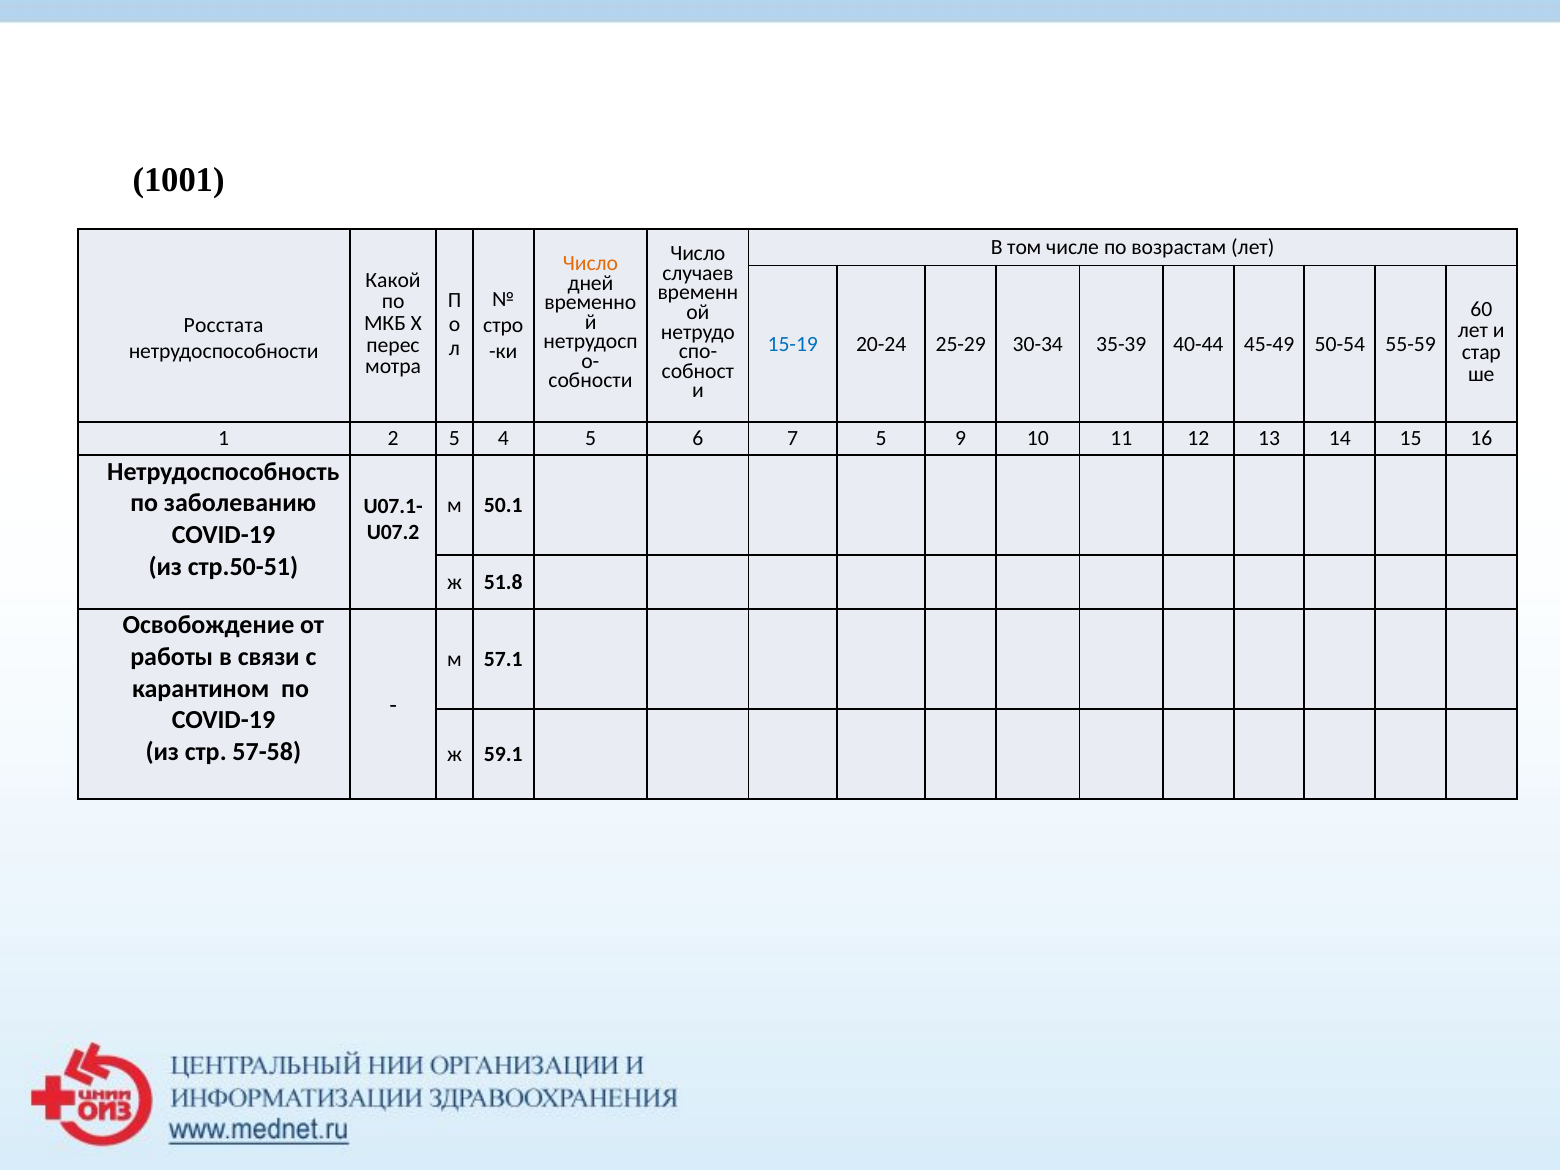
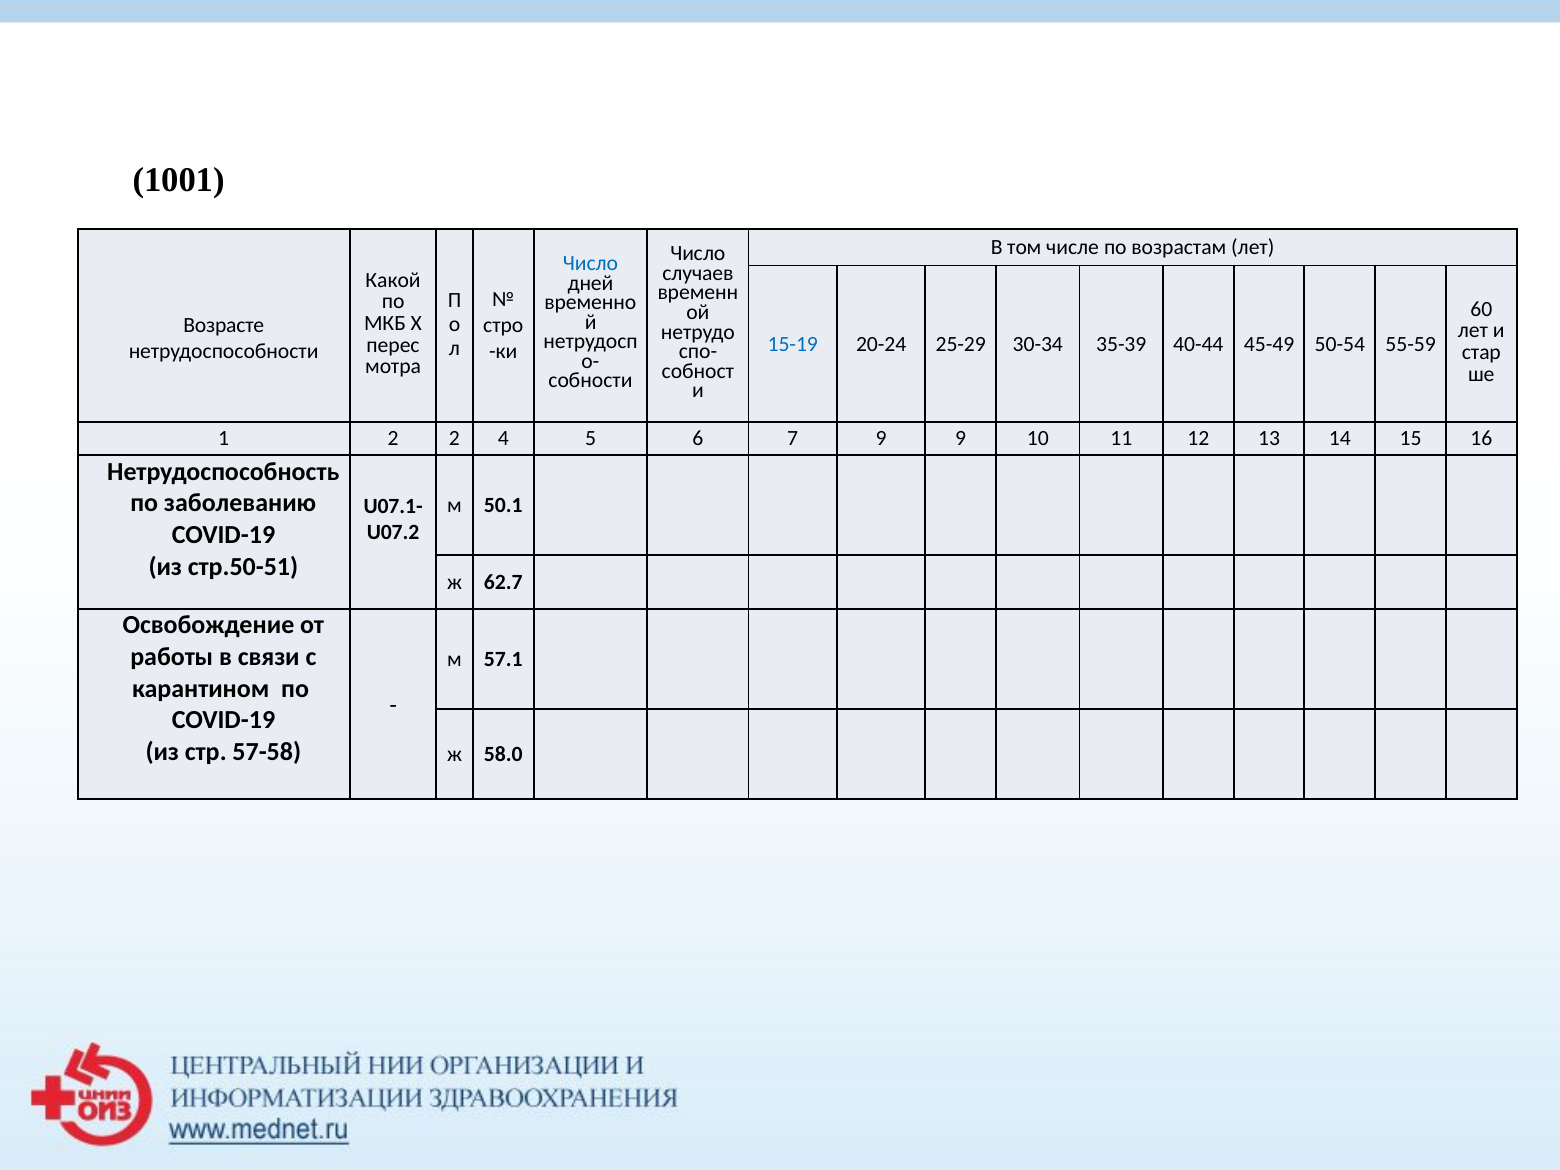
Число at (590, 264) colour: orange -> blue
Росстата: Росстата -> Возрасте
2 5: 5 -> 2
7 5: 5 -> 9
51.8: 51.8 -> 62.7
59.1: 59.1 -> 58.0
